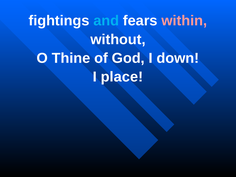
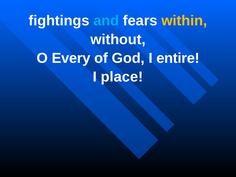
within colour: pink -> yellow
Thine: Thine -> Every
down: down -> entire
